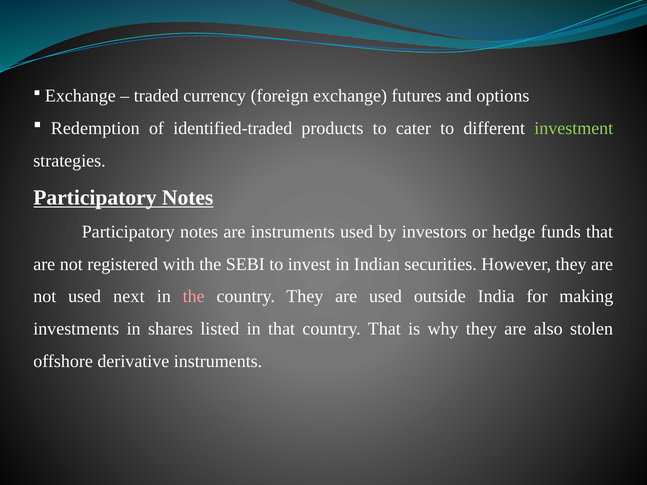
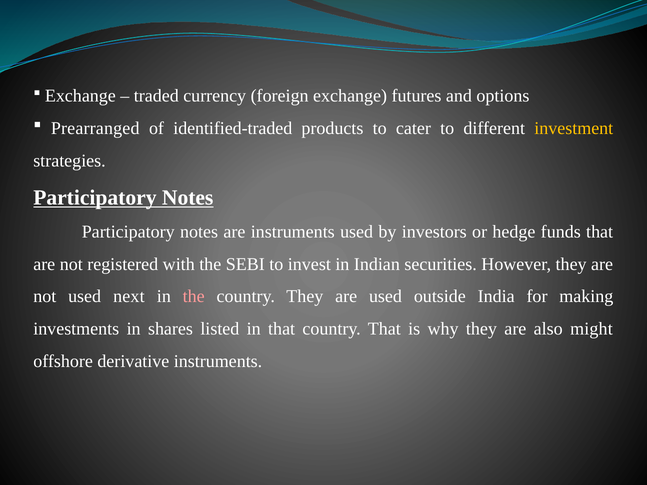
Redemption: Redemption -> Prearranged
investment colour: light green -> yellow
stolen: stolen -> might
